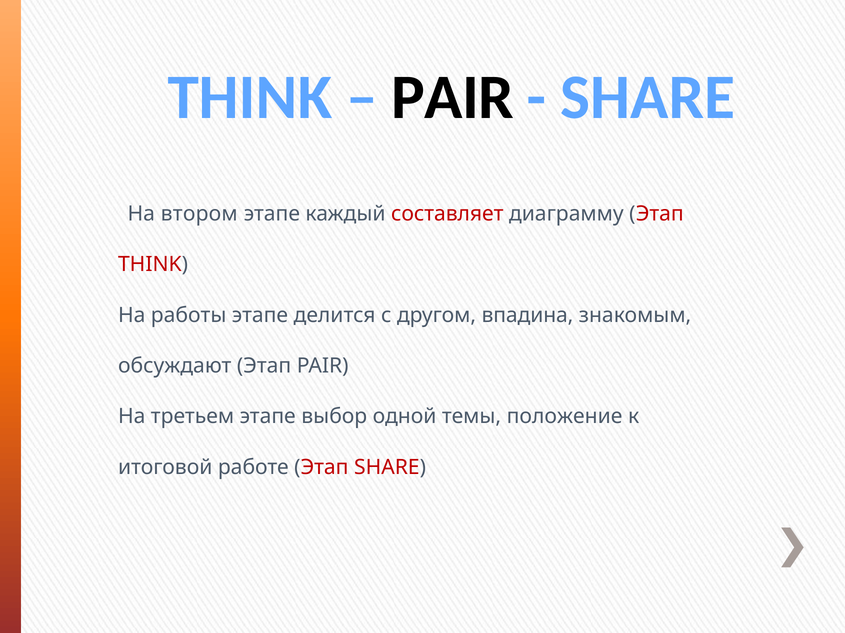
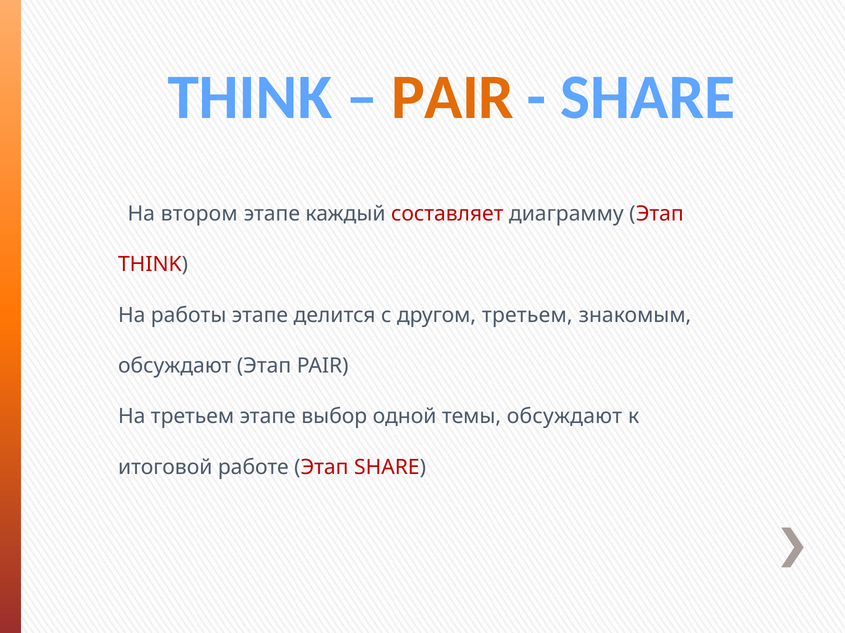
PAIR at (453, 97) colour: black -> orange
другом впадина: впадина -> третьем
темы положение: положение -> обсуждают
